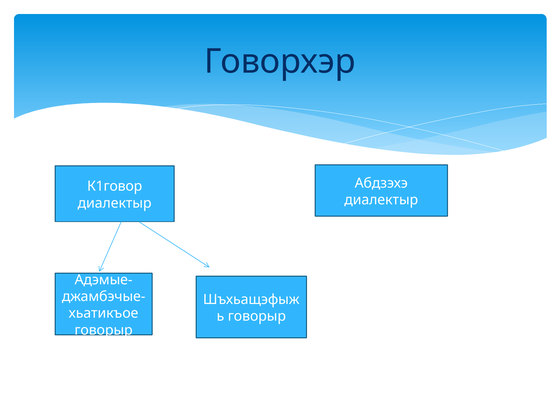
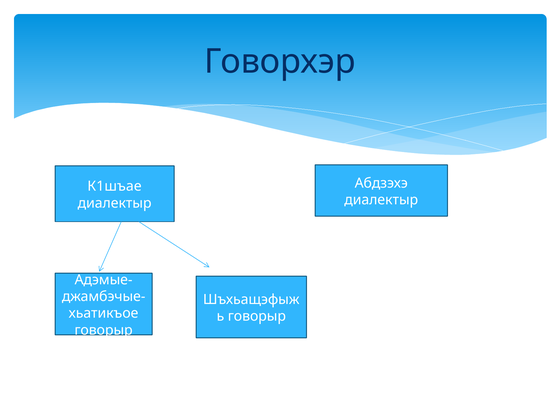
К1говор: К1говор -> К1шъае
